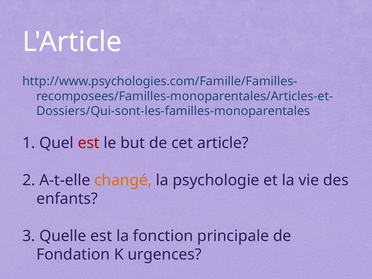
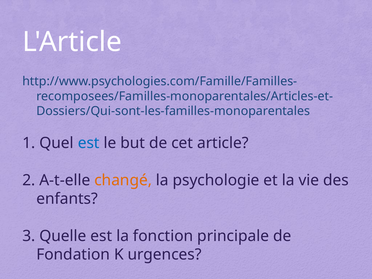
est at (89, 143) colour: red -> blue
